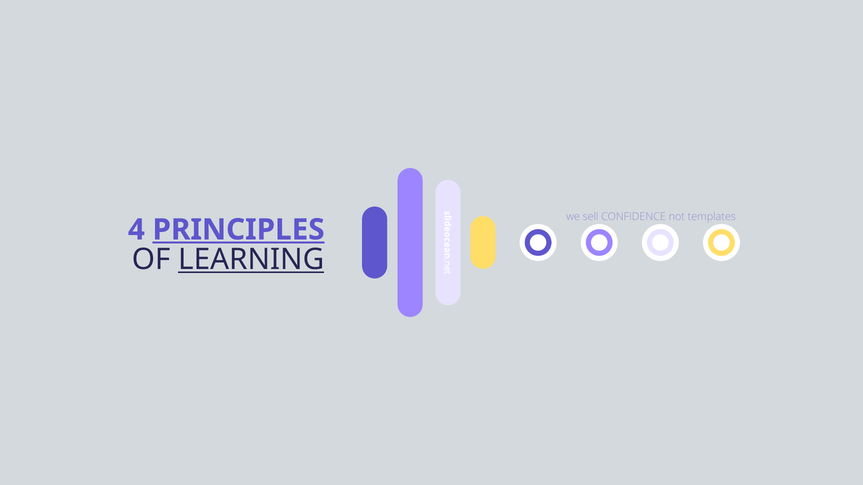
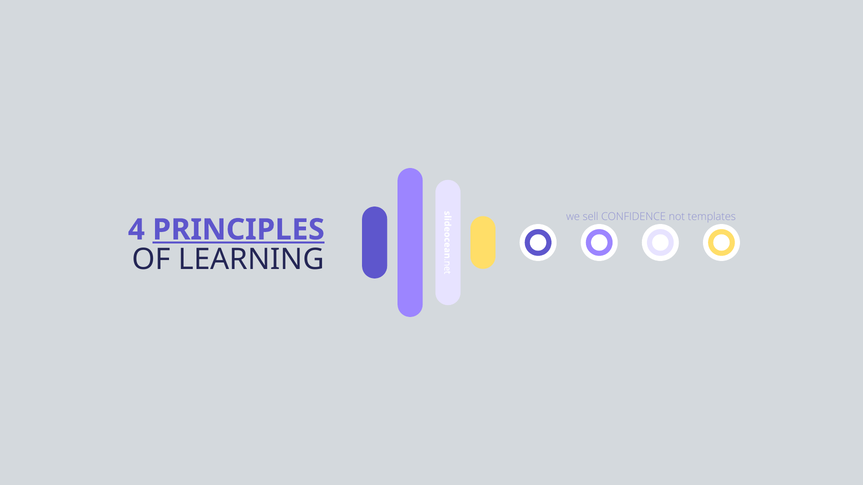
LEARNING underline: present -> none
